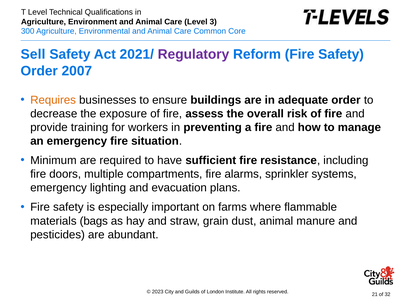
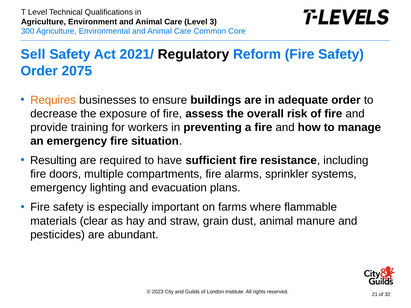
Regulatory colour: purple -> black
2007: 2007 -> 2075
Minimum: Minimum -> Resulting
bags: bags -> clear
